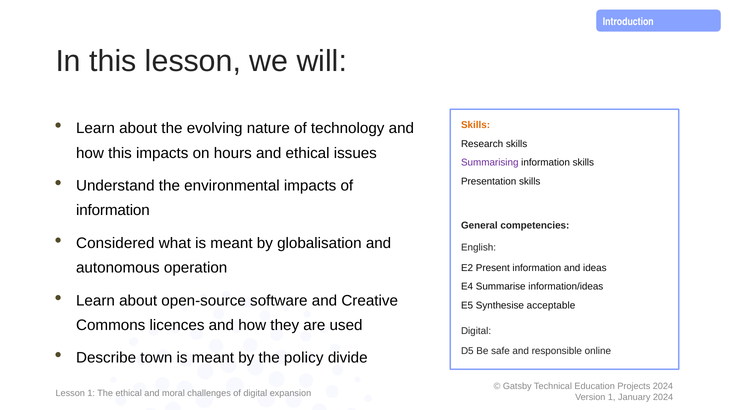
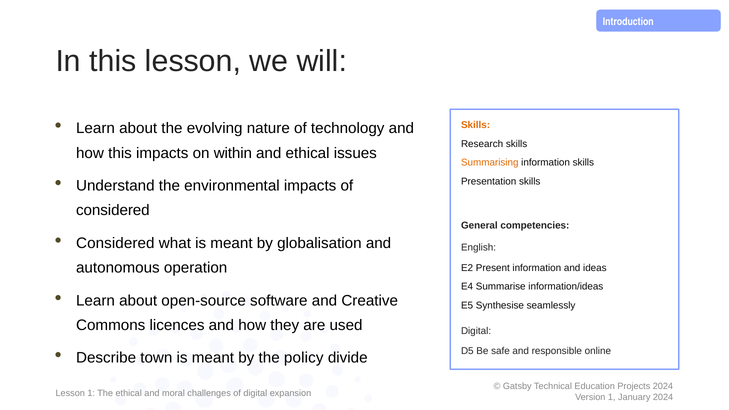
hours: hours -> within
Summarising colour: purple -> orange
information at (113, 210): information -> considered
acceptable: acceptable -> seamlessly
